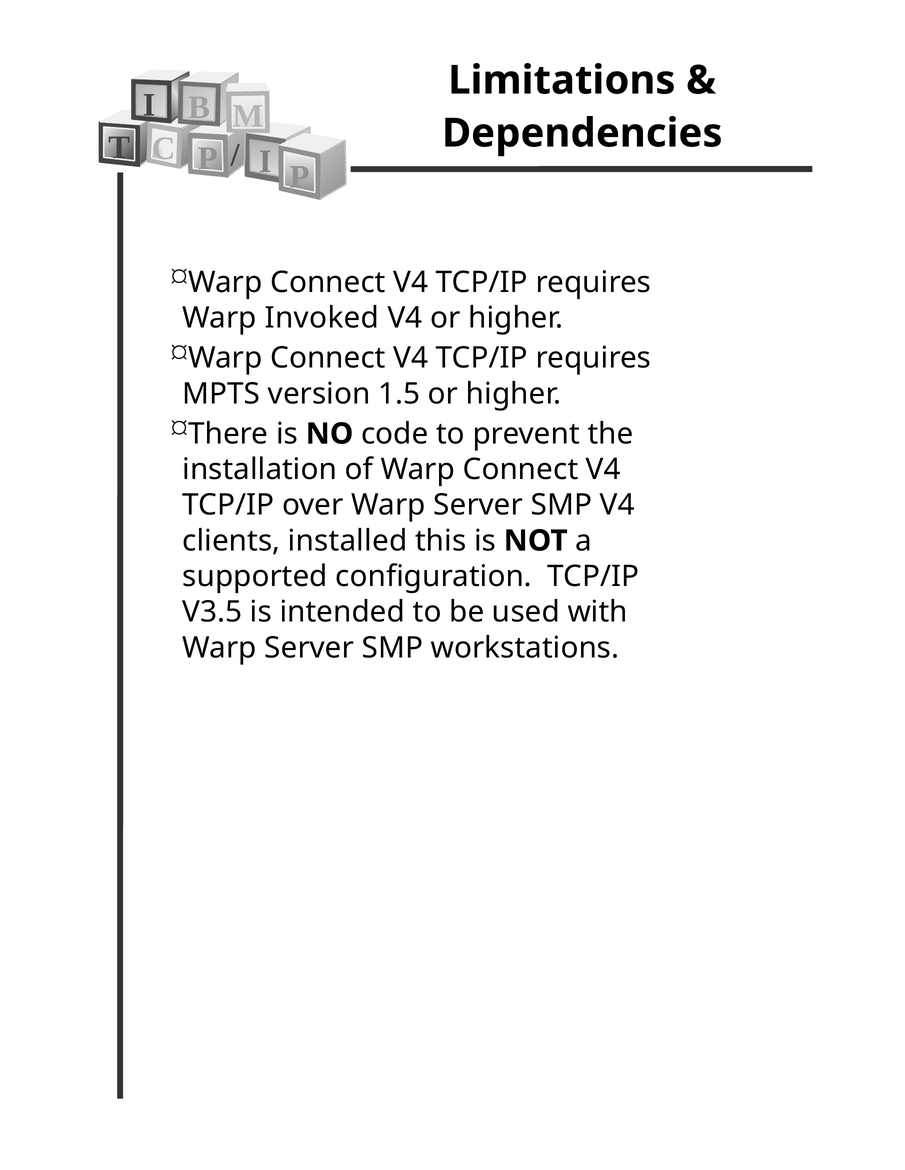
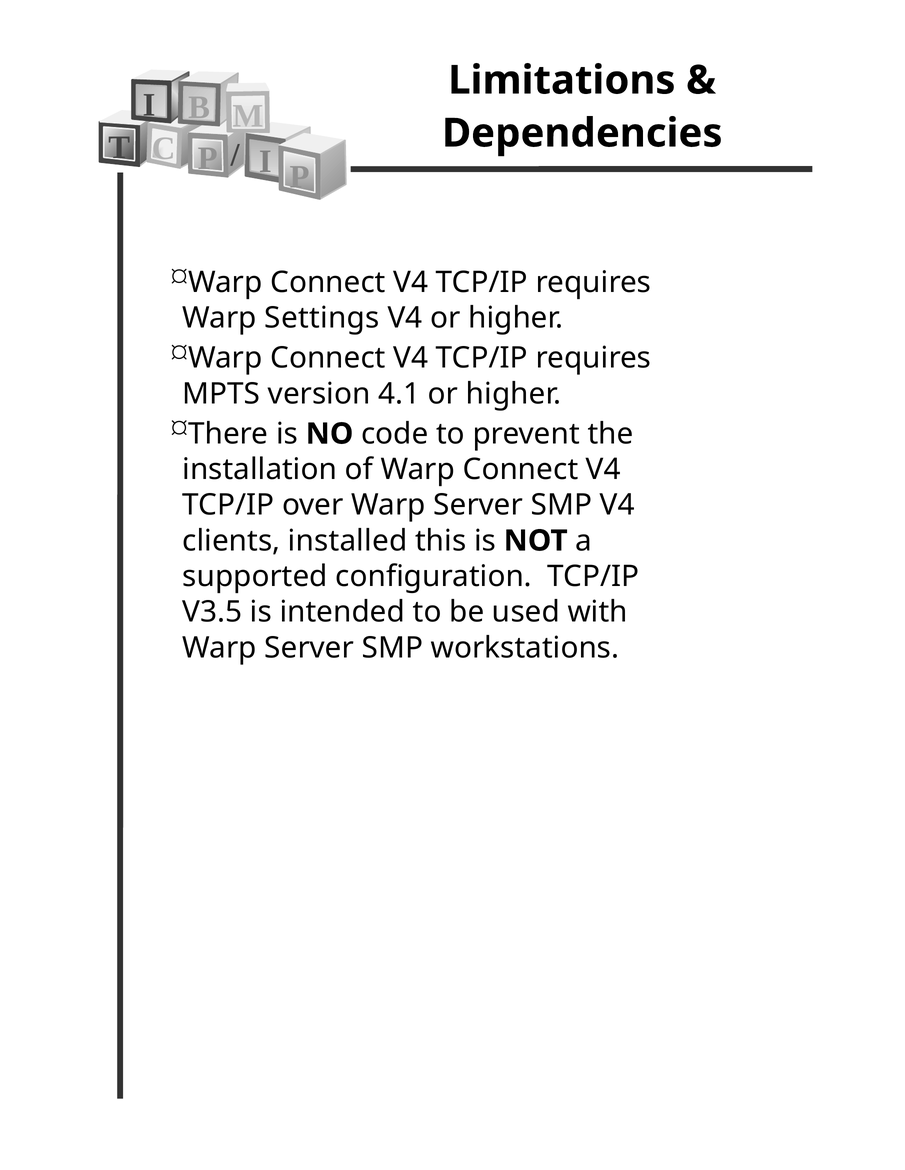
Invoked: Invoked -> Settings
1.5: 1.5 -> 4.1
